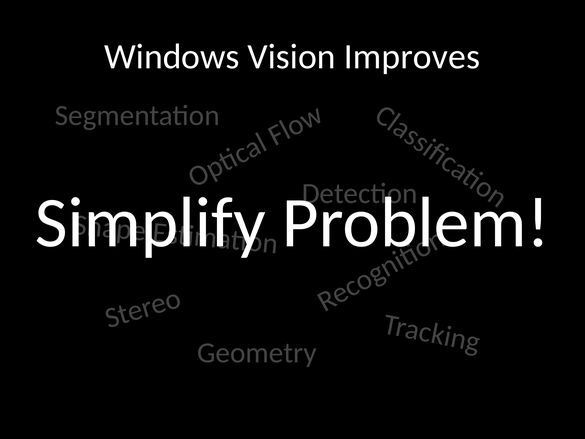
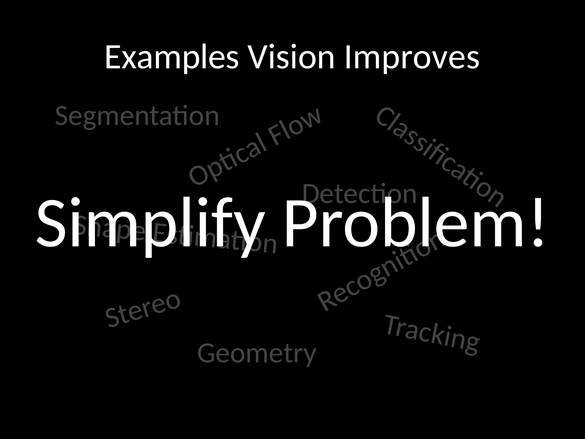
Windows: Windows -> Examples
